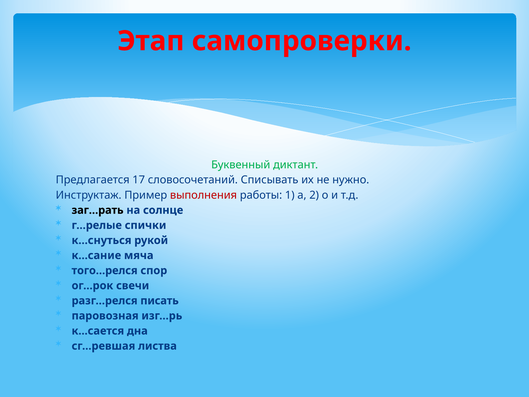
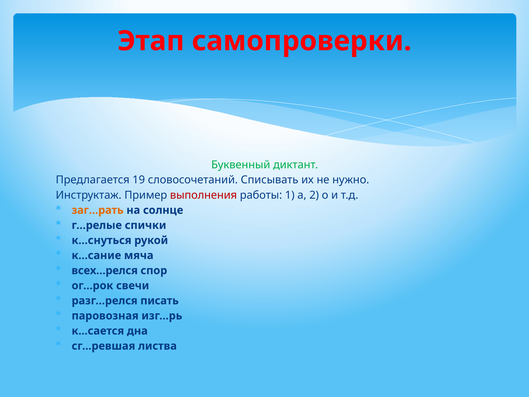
17: 17 -> 19
заг…рать colour: black -> orange
того…релся: того…релся -> всех…релся
